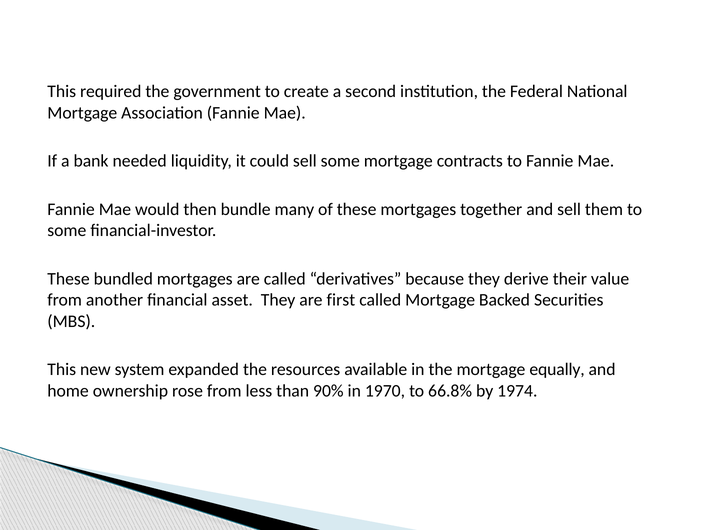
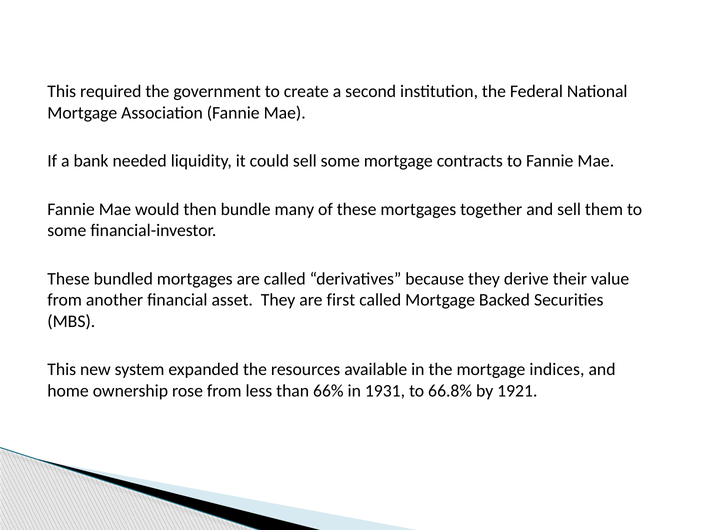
equally: equally -> indices
90%: 90% -> 66%
1970: 1970 -> 1931
1974: 1974 -> 1921
